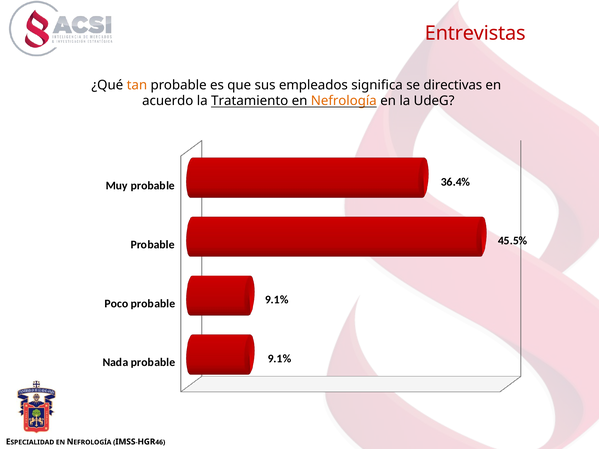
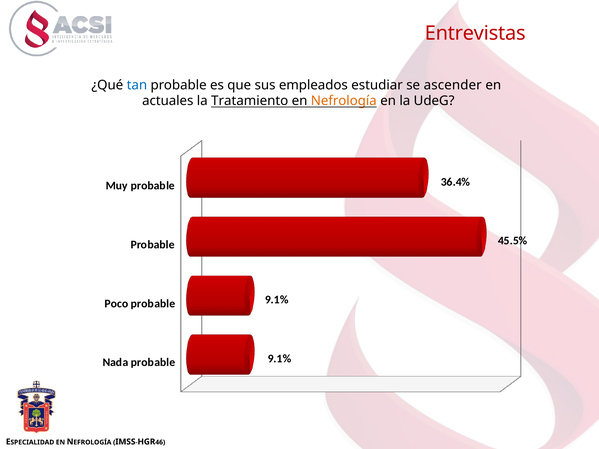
tan colour: orange -> blue
significa: significa -> estudiar
directivas: directivas -> ascender
acuerdo: acuerdo -> actuales
